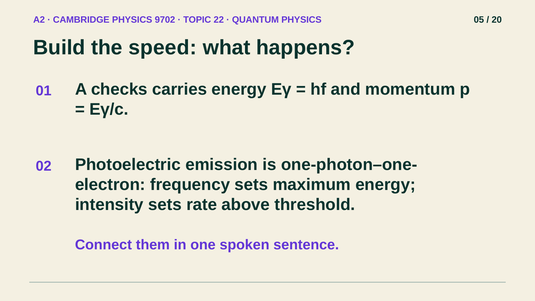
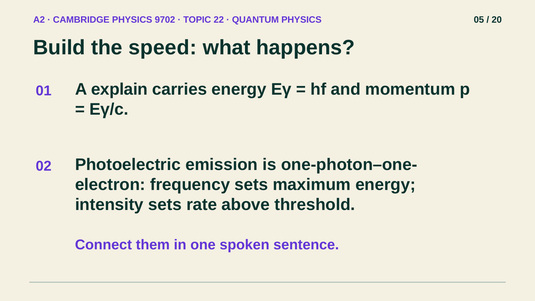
checks: checks -> explain
